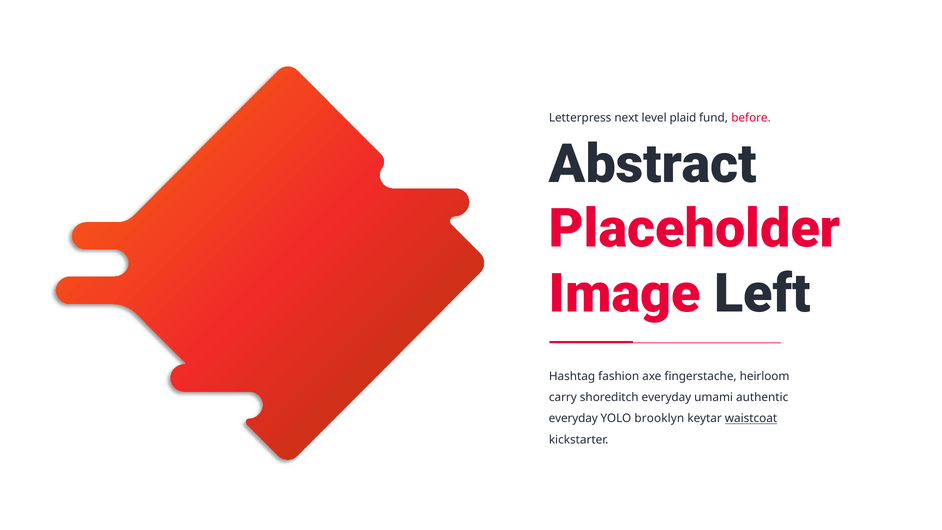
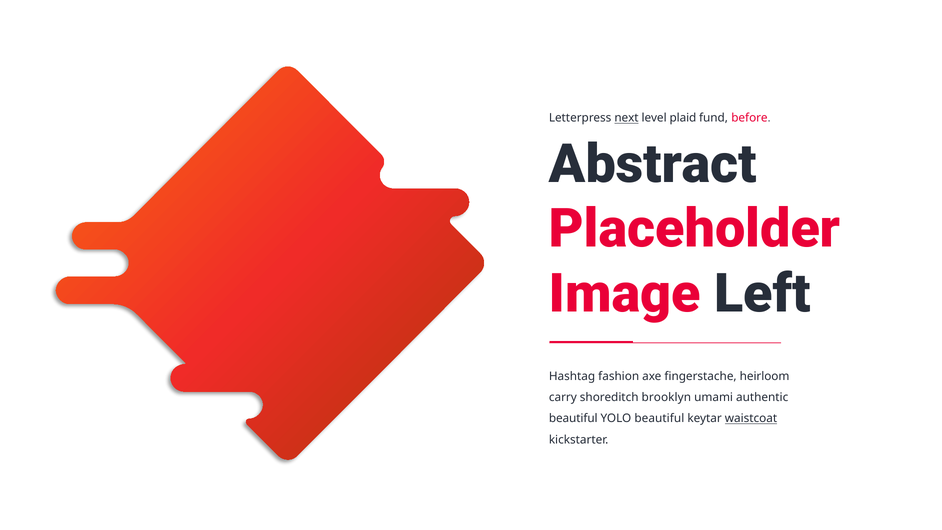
next underline: none -> present
shoreditch everyday: everyday -> brooklyn
everyday at (573, 419): everyday -> beautiful
YOLO brooklyn: brooklyn -> beautiful
